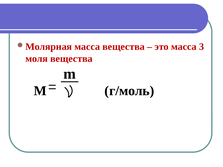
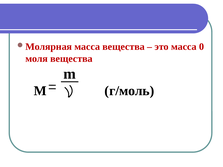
3: 3 -> 0
